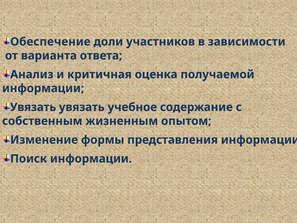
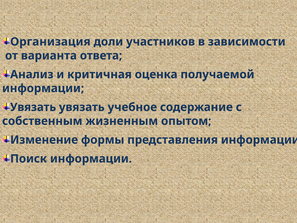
Обеспечение: Обеспечение -> Организация
